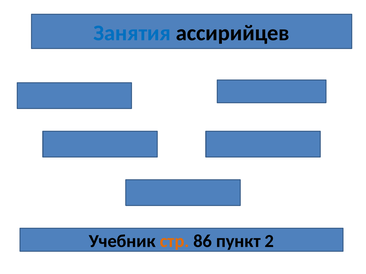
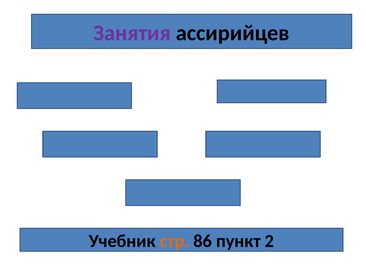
Занятия colour: blue -> purple
